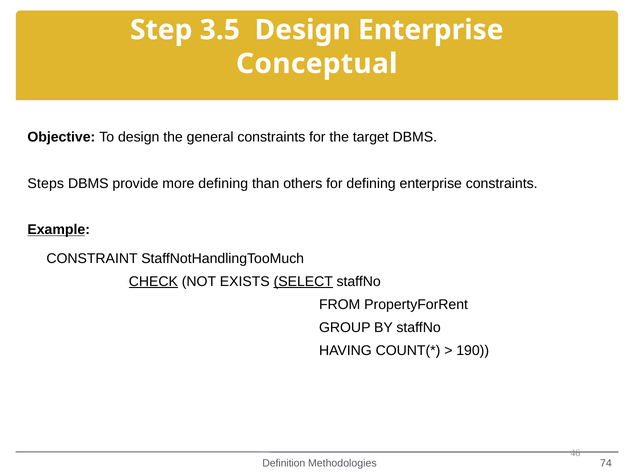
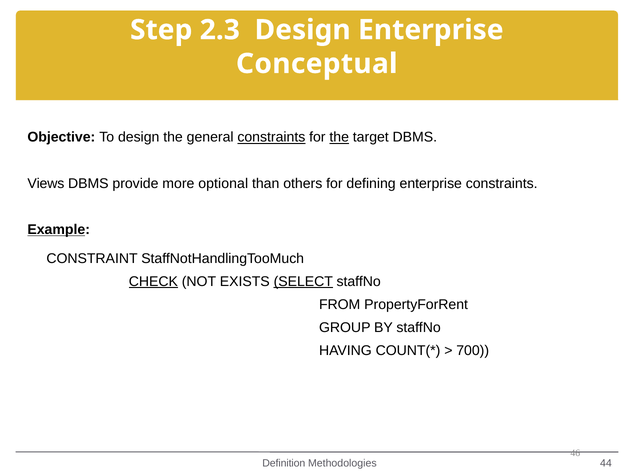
3.5: 3.5 -> 2.3
constraints at (271, 137) underline: none -> present
the at (339, 137) underline: none -> present
Steps: Steps -> Views
more defining: defining -> optional
190: 190 -> 700
74: 74 -> 44
